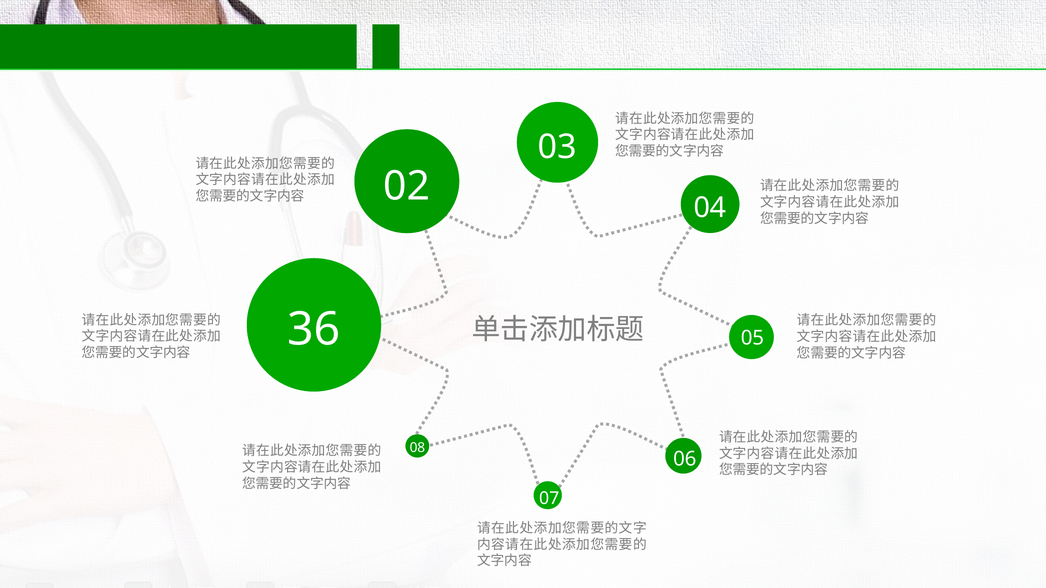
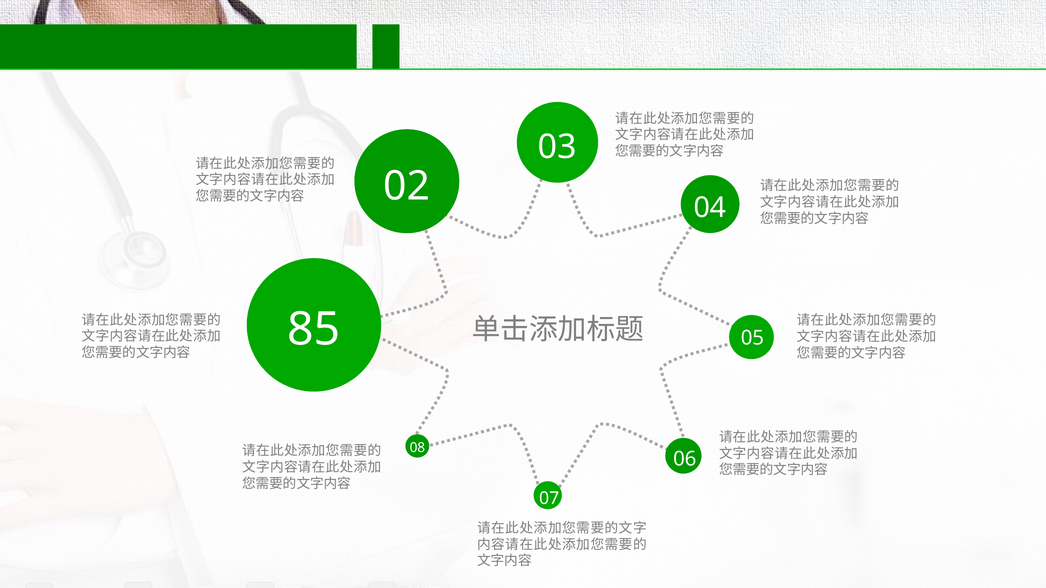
36: 36 -> 85
